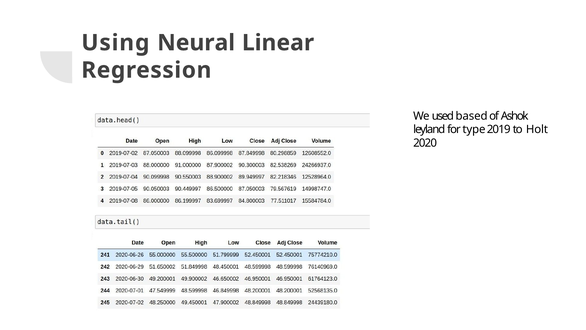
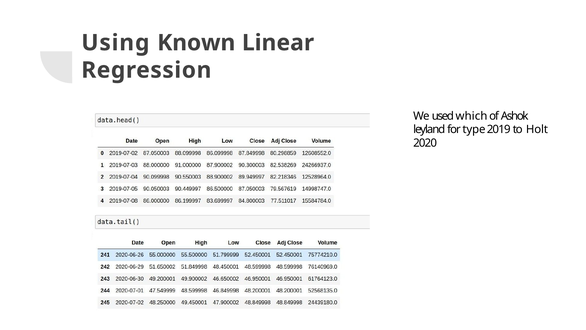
Neural: Neural -> Known
based: based -> which
